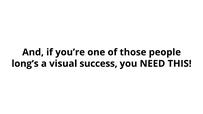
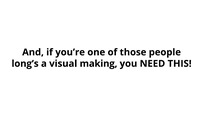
success: success -> making
